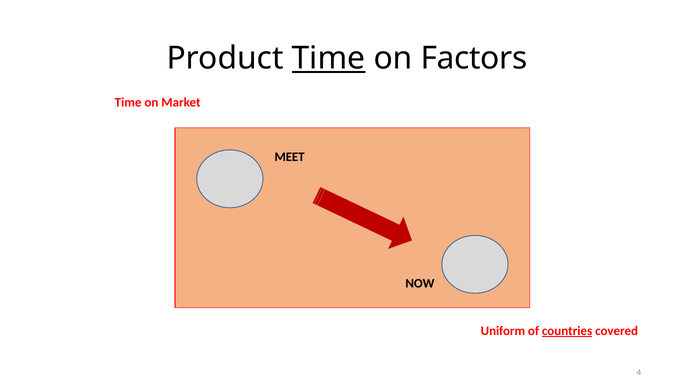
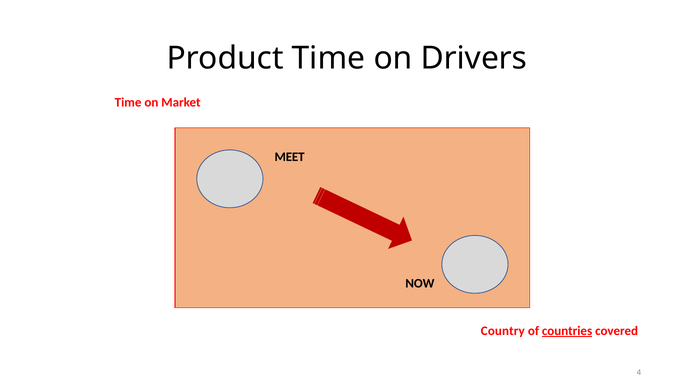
Time at (329, 58) underline: present -> none
Factors: Factors -> Drivers
Uniform: Uniform -> Country
